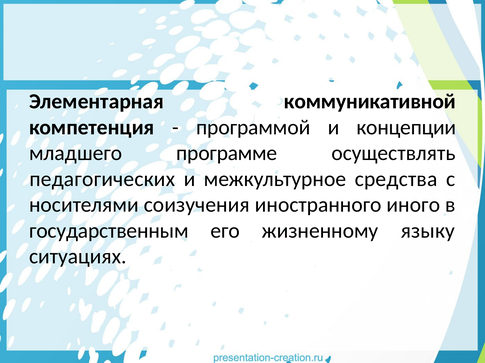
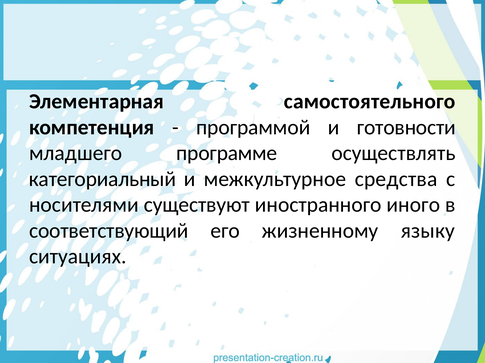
коммуникативной: коммуникативной -> самостоятельного
концепции: концепции -> готовности
педагогических: педагогических -> категориальный
соизучения: соизучения -> существуют
государственным: государственным -> соответствующий
